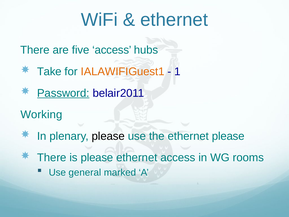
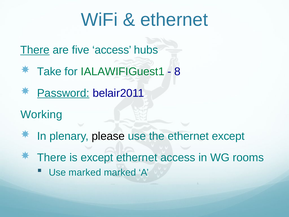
There at (35, 50) underline: none -> present
IALAWIFIGuest1 colour: orange -> green
1: 1 -> 8
ethernet please: please -> except
is please: please -> except
Use general: general -> marked
